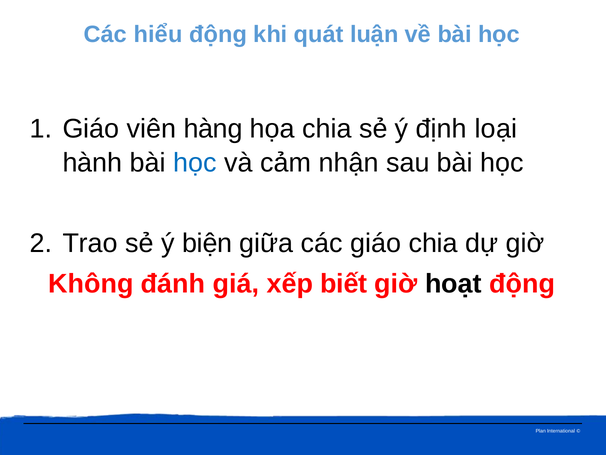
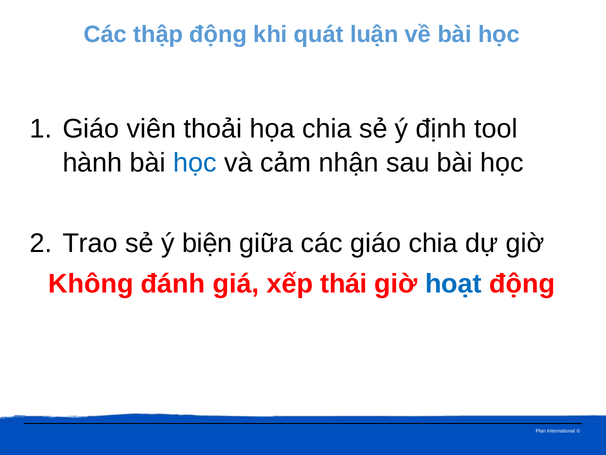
hiểu: hiểu -> thập
hàng: hàng -> thoải
loại: loại -> tool
biết: biết -> thái
hoạt colour: black -> blue
